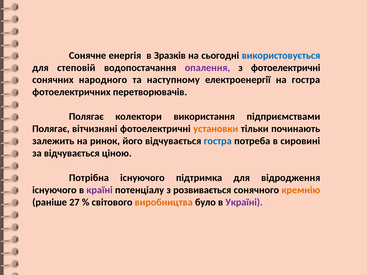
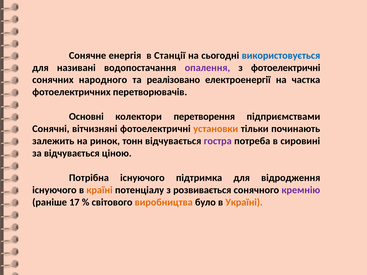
Зразків: Зразків -> Станції
степовій: степовій -> називані
наступному: наступному -> реалізовано
на гостра: гостра -> частка
Полягає at (86, 117): Полягає -> Основні
використання: використання -> перетворення
Полягає at (51, 129): Полягає -> Сонячні
його: його -> тонн
гостра at (218, 141) colour: blue -> purple
країні colour: purple -> orange
кремнію colour: orange -> purple
27: 27 -> 17
Україні colour: purple -> orange
